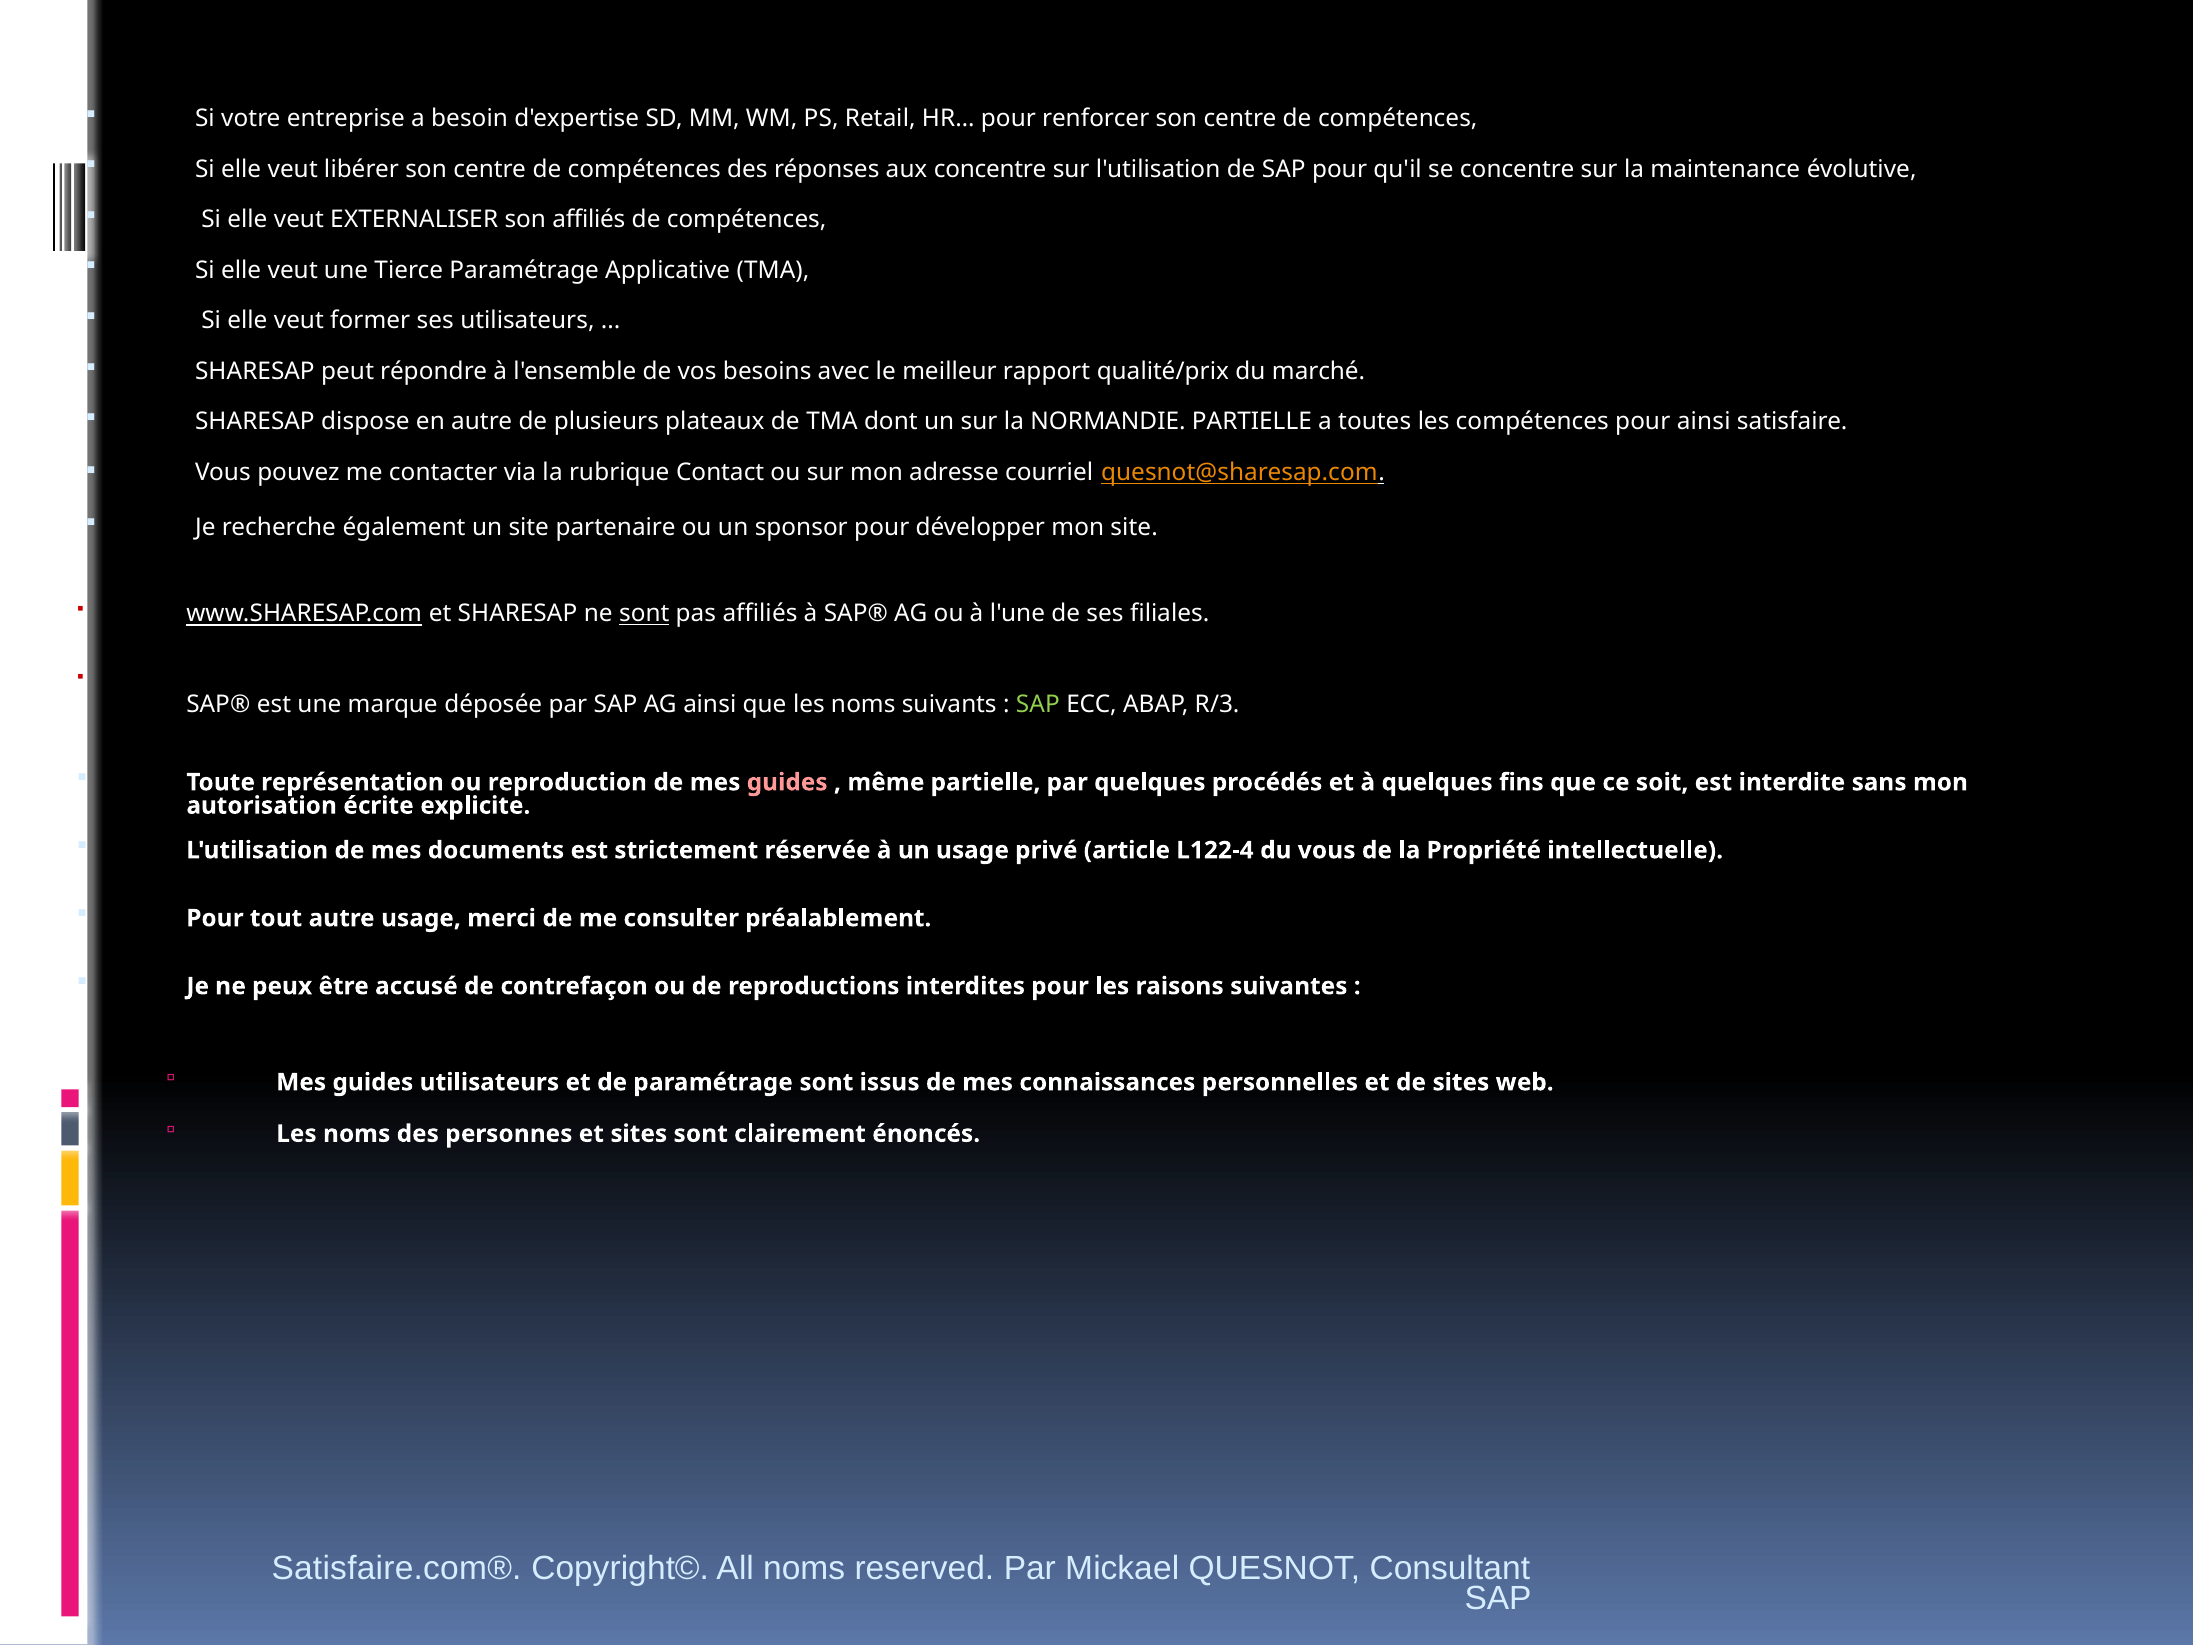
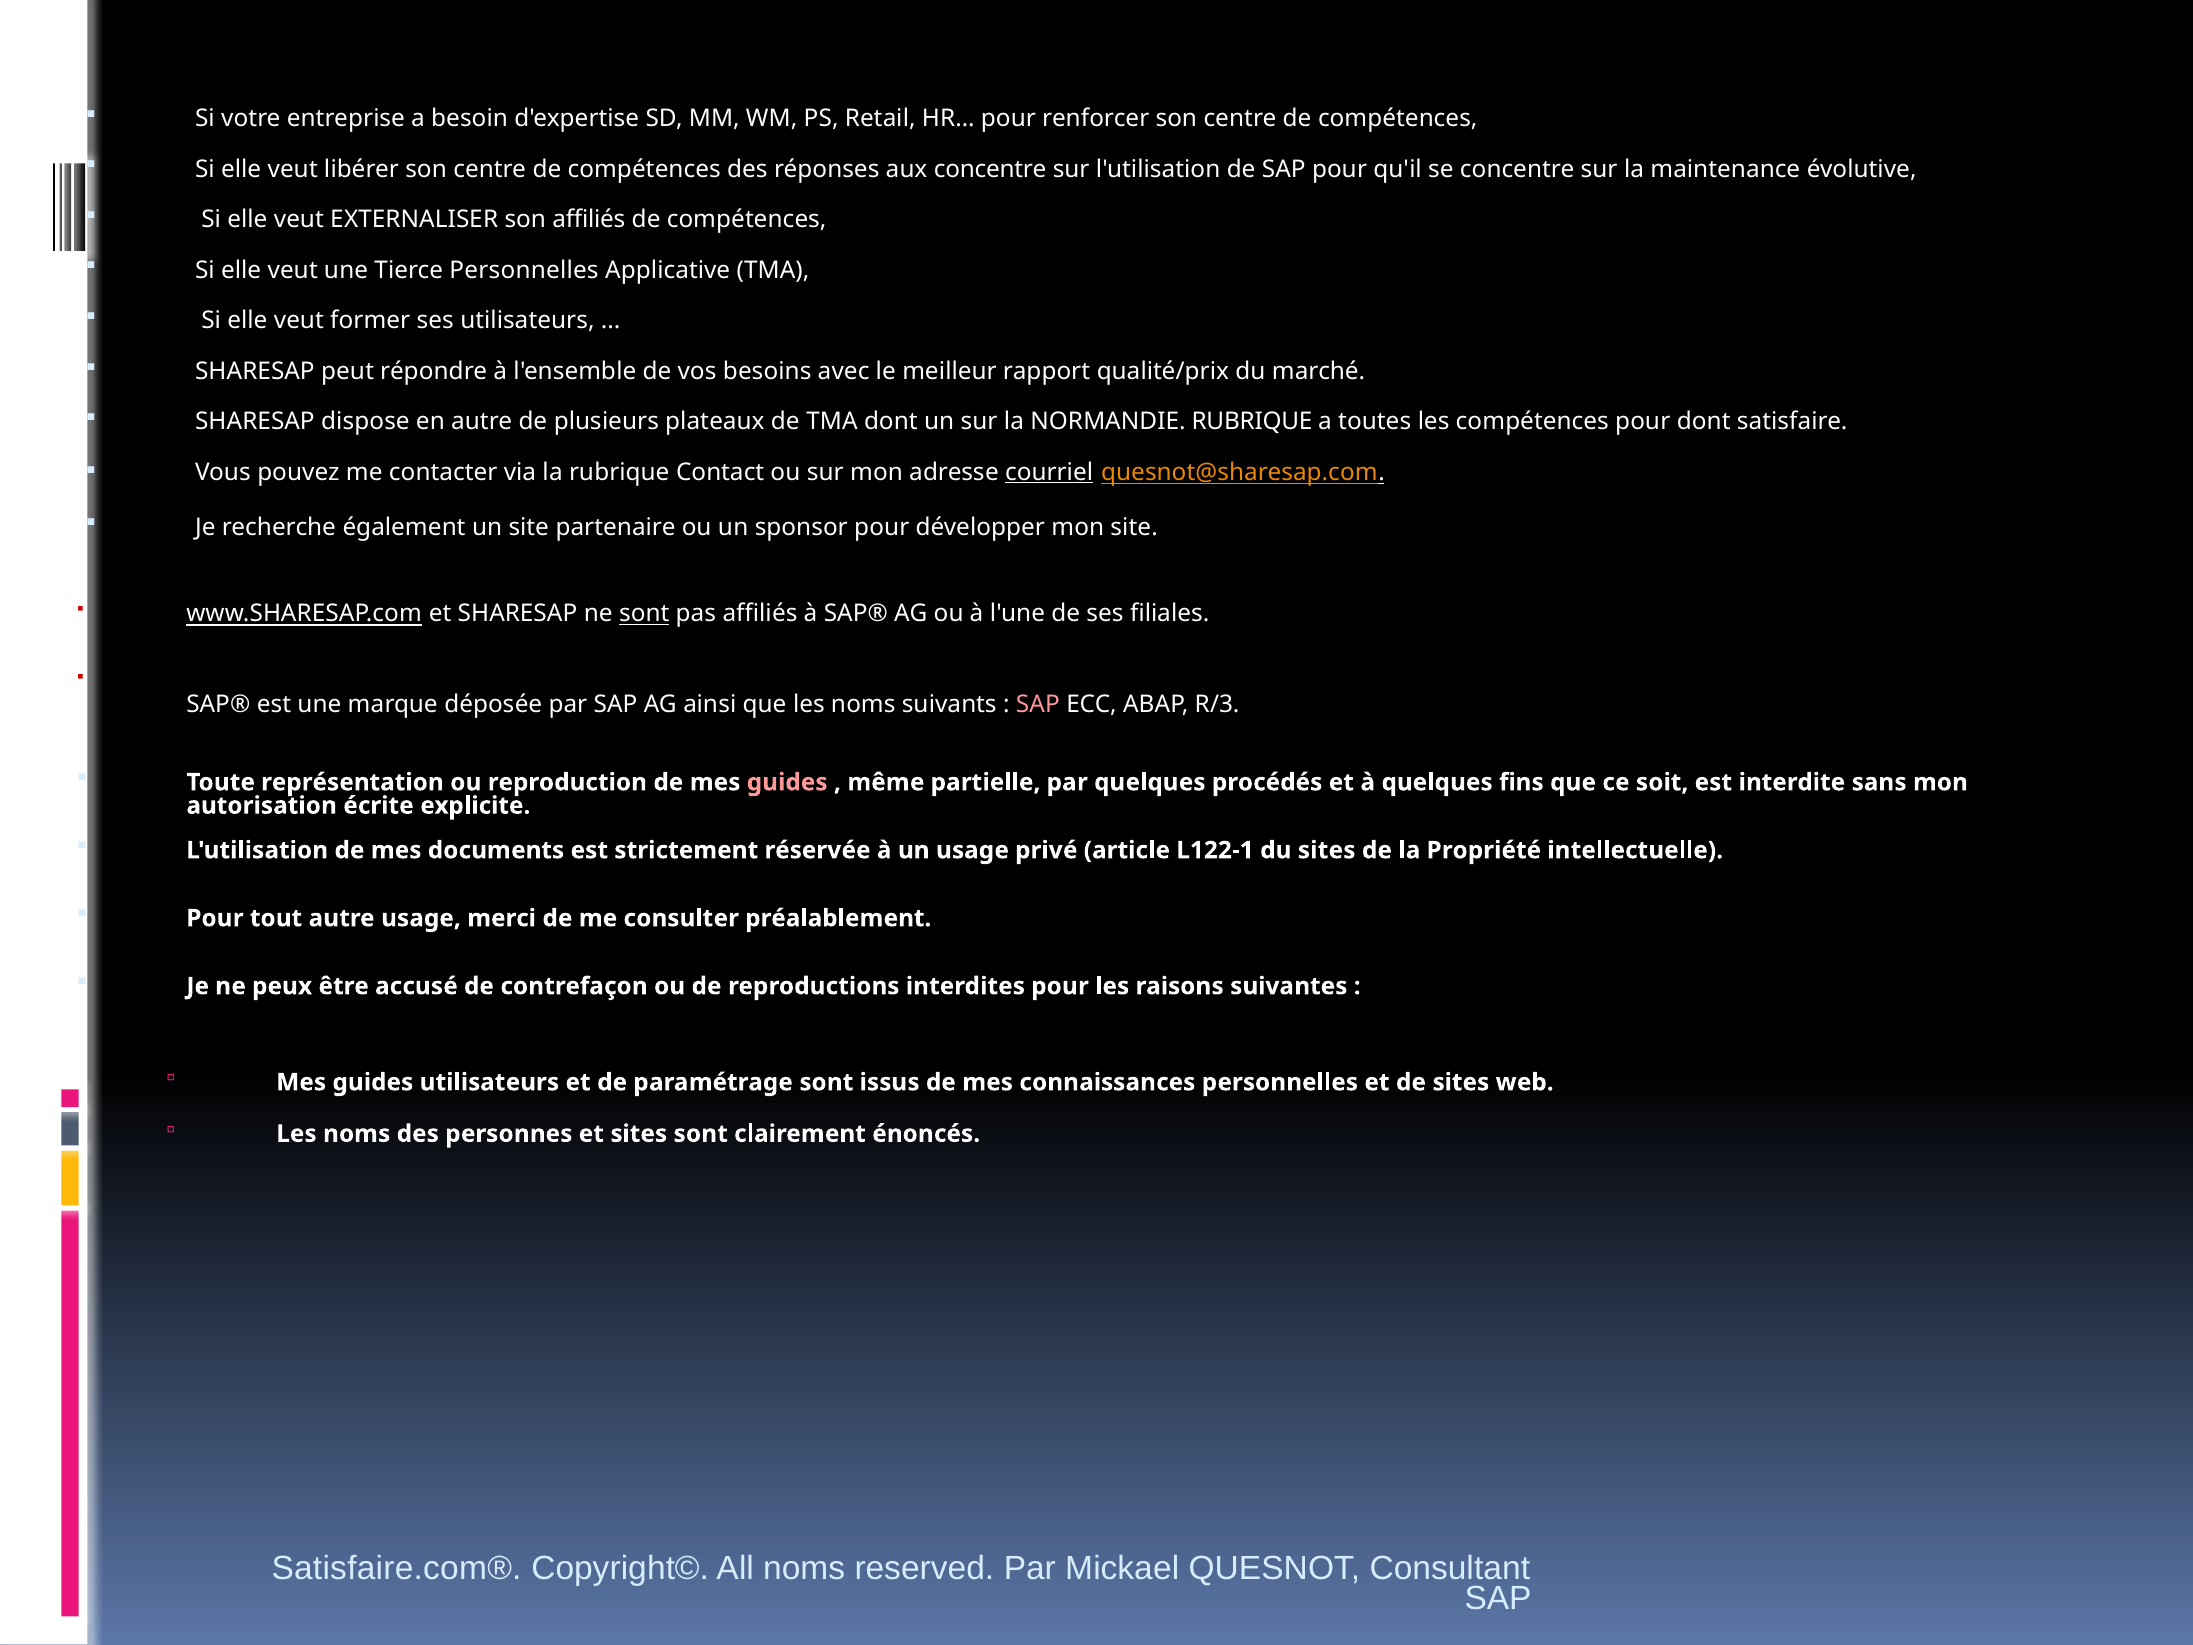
Tierce Paramétrage: Paramétrage -> Personnelles
NORMANDIE PARTIELLE: PARTIELLE -> RUBRIQUE
pour ainsi: ainsi -> dont
courriel underline: none -> present
SAP at (1038, 704) colour: light green -> pink
L122-4: L122-4 -> L122-1
du vous: vous -> sites
